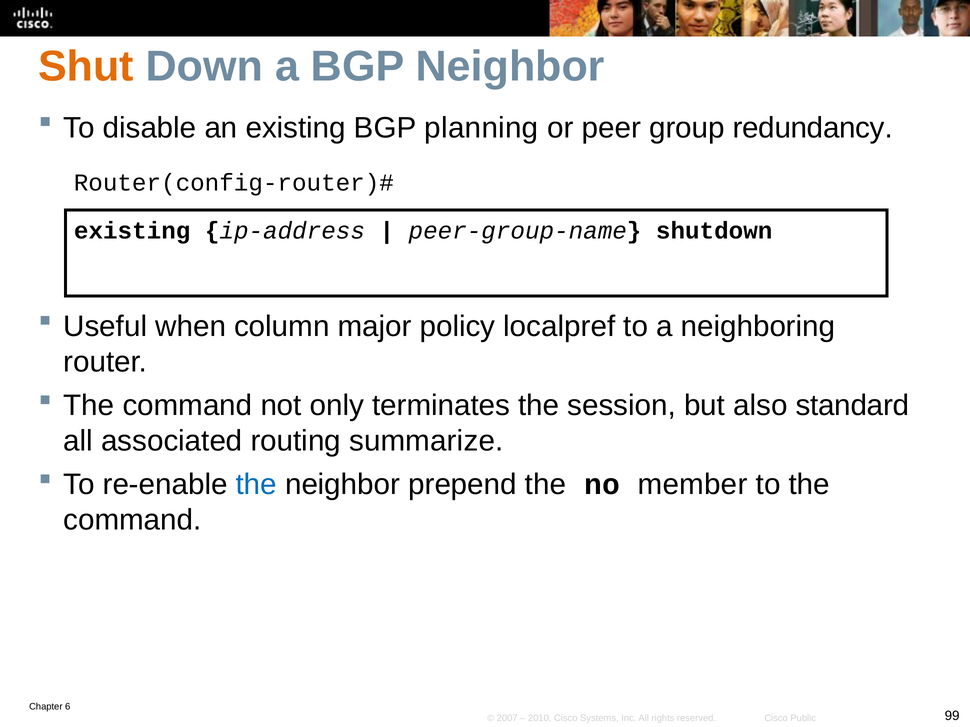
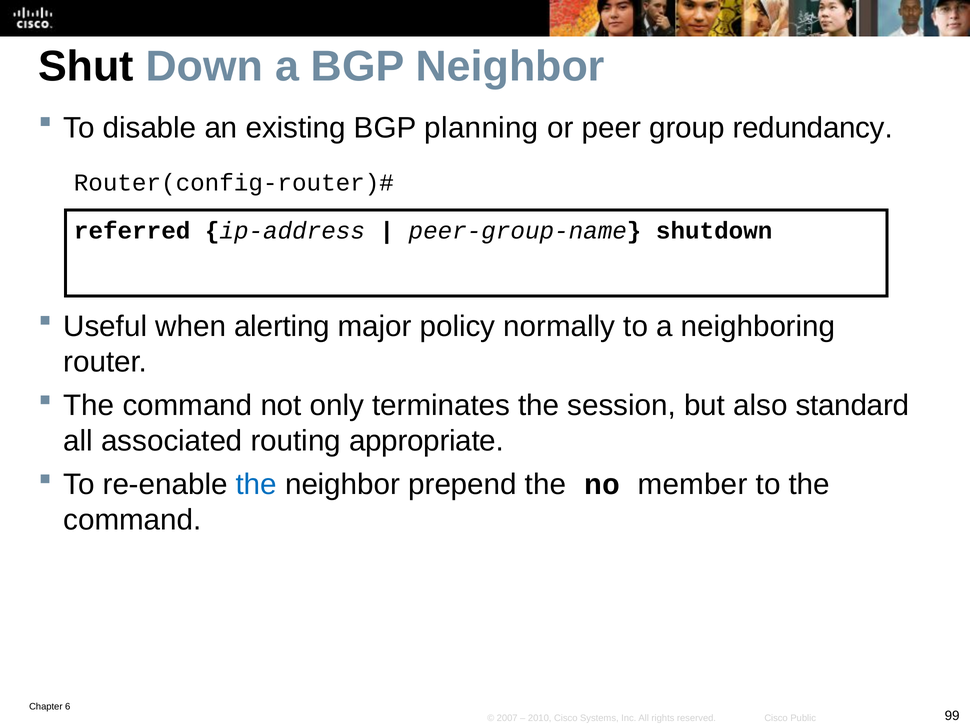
Shut colour: orange -> black
existing at (132, 231): existing -> referred
column: column -> alerting
localpref: localpref -> normally
summarize: summarize -> appropriate
